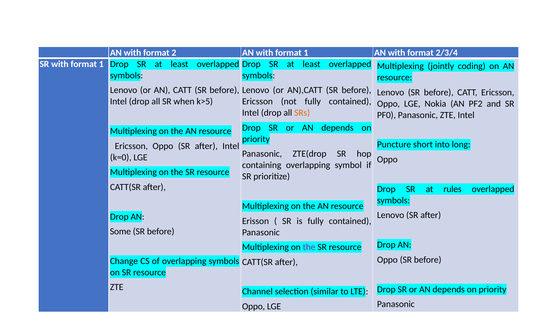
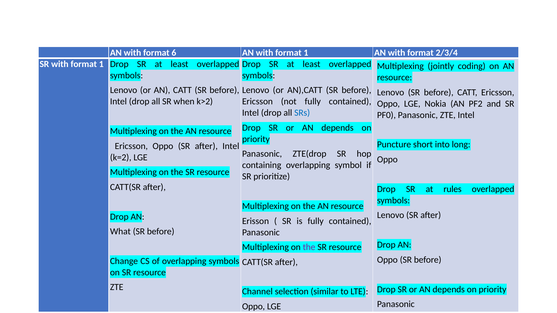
2: 2 -> 6
k>5: k>5 -> k>2
SRs colour: orange -> blue
k=0: k=0 -> k=2
Some: Some -> What
